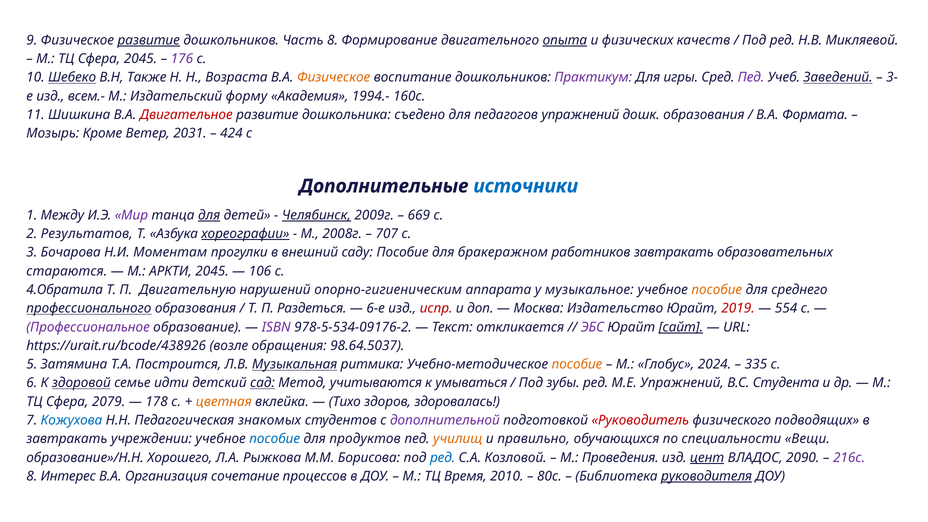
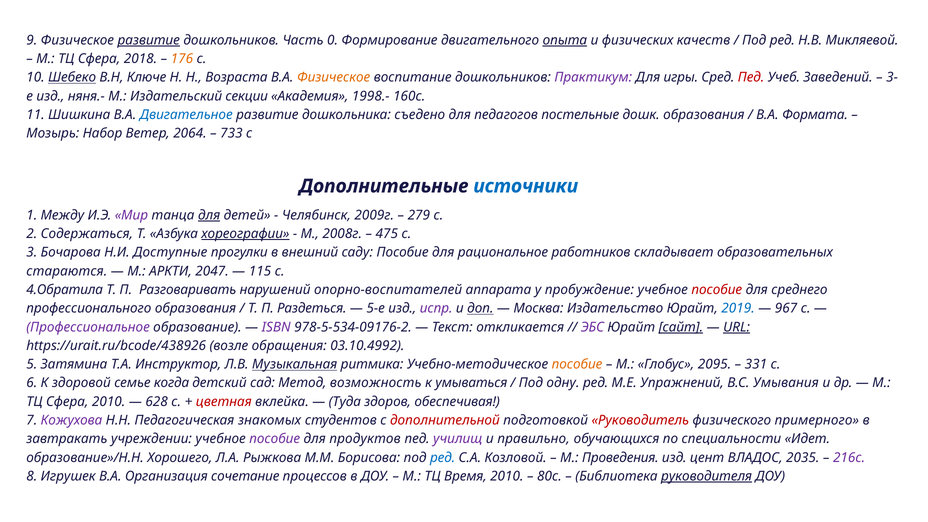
Часть 8: 8 -> 0
Сфера 2045: 2045 -> 2018
176 colour: purple -> orange
Также: Также -> Ключе
Пед at (751, 78) colour: purple -> red
Заведений underline: present -> none
всем.-: всем.- -> няня.-
форму: форму -> секции
1994.-: 1994.- -> 1998.-
Двигательное colour: red -> blue
педагогов упражнений: упражнений -> постельные
Кроме: Кроме -> Набор
2031: 2031 -> 2064
424: 424 -> 733
Челябинск underline: present -> none
669: 669 -> 279
Результатов: Результатов -> Содержаться
707: 707 -> 475
Моментам: Моментам -> Доступные
бракеражном: бракеражном -> рациональное
работников завтракать: завтракать -> складывает
АРКТИ 2045: 2045 -> 2047
106: 106 -> 115
Двигательную: Двигательную -> Разговаривать
опорно-гигиеническим: опорно-гигиеническим -> опорно-воспитателей
музыкальное: музыкальное -> пробуждение
пособие at (717, 290) colour: orange -> red
профессионального underline: present -> none
6-е: 6-е -> 5-е
испр colour: red -> purple
доп underline: none -> present
2019 colour: red -> blue
554: 554 -> 967
URL underline: none -> present
98.64.5037: 98.64.5037 -> 03.10.4992
Построится: Построится -> Инструктор
2024: 2024 -> 2095
335: 335 -> 331
здоровой underline: present -> none
идти: идти -> когда
сад underline: present -> none
учитываются: учитываются -> возможность
зубы: зубы -> одну
Студента: Студента -> Умывания
Сфера 2079: 2079 -> 2010
178: 178 -> 628
цветная colour: orange -> red
Тихо: Тихо -> Туда
здоровалась: здоровалась -> обеспечивая
Кожухова colour: blue -> purple
дополнительной colour: purple -> red
подводящих: подводящих -> примерного
пособие at (275, 439) colour: blue -> purple
училищ colour: orange -> purple
Вещи: Вещи -> Идет
цент underline: present -> none
2090: 2090 -> 2035
Интерес: Интерес -> Игрушек
